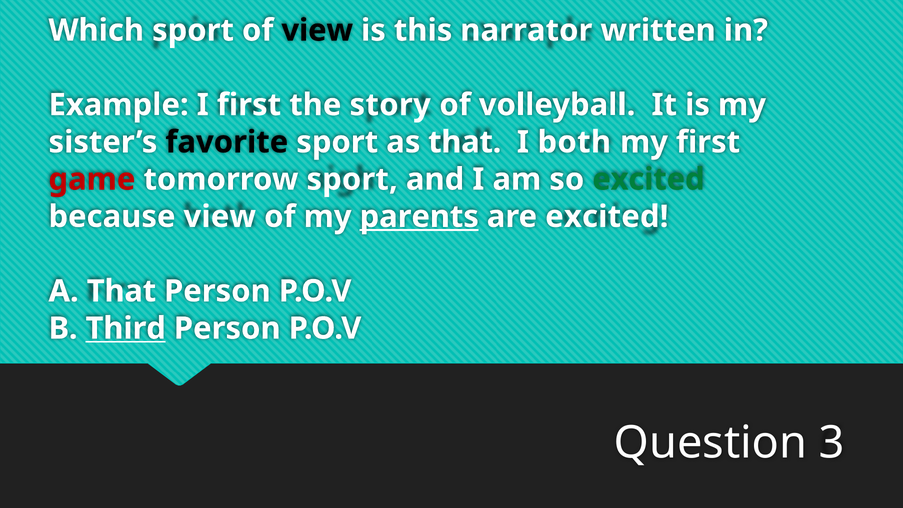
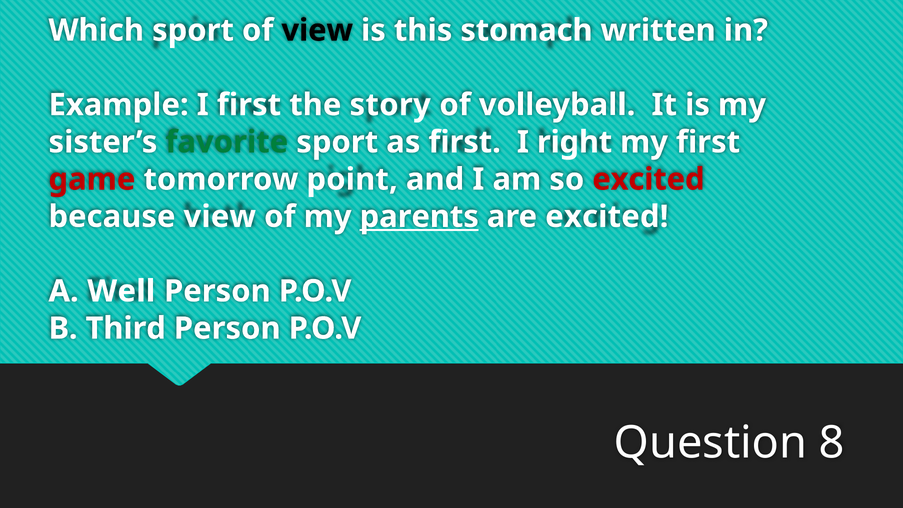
narrator: narrator -> stomach
favorite colour: black -> green
as that: that -> first
both: both -> right
tomorrow sport: sport -> point
excited at (648, 179) colour: green -> red
A That: That -> Well
Third underline: present -> none
3: 3 -> 8
